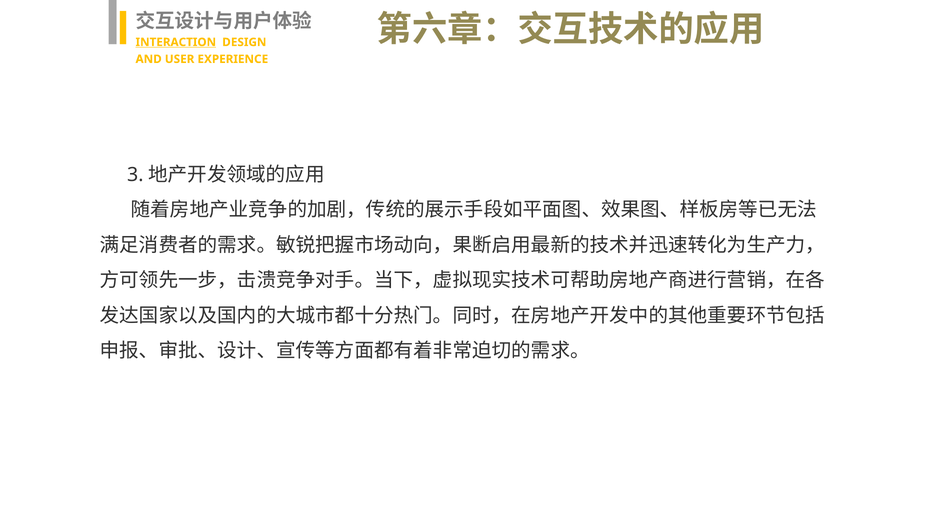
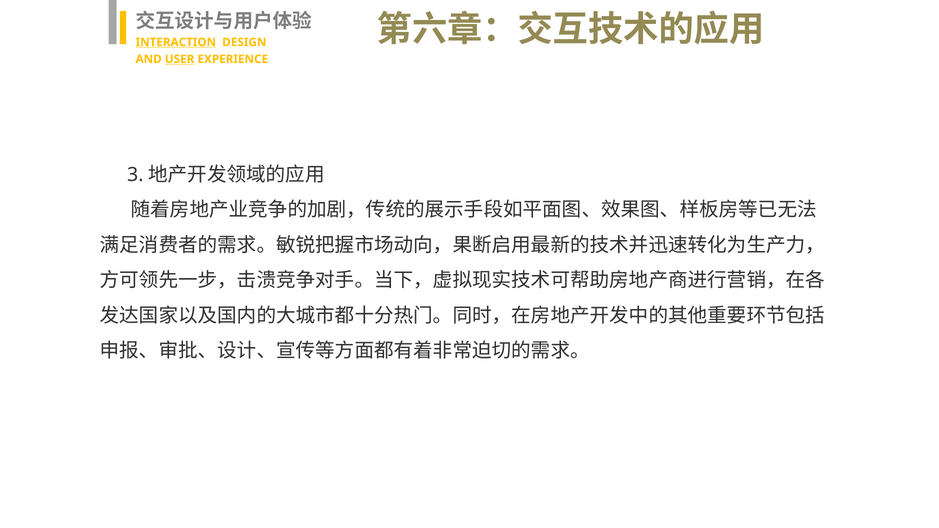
USER underline: none -> present
